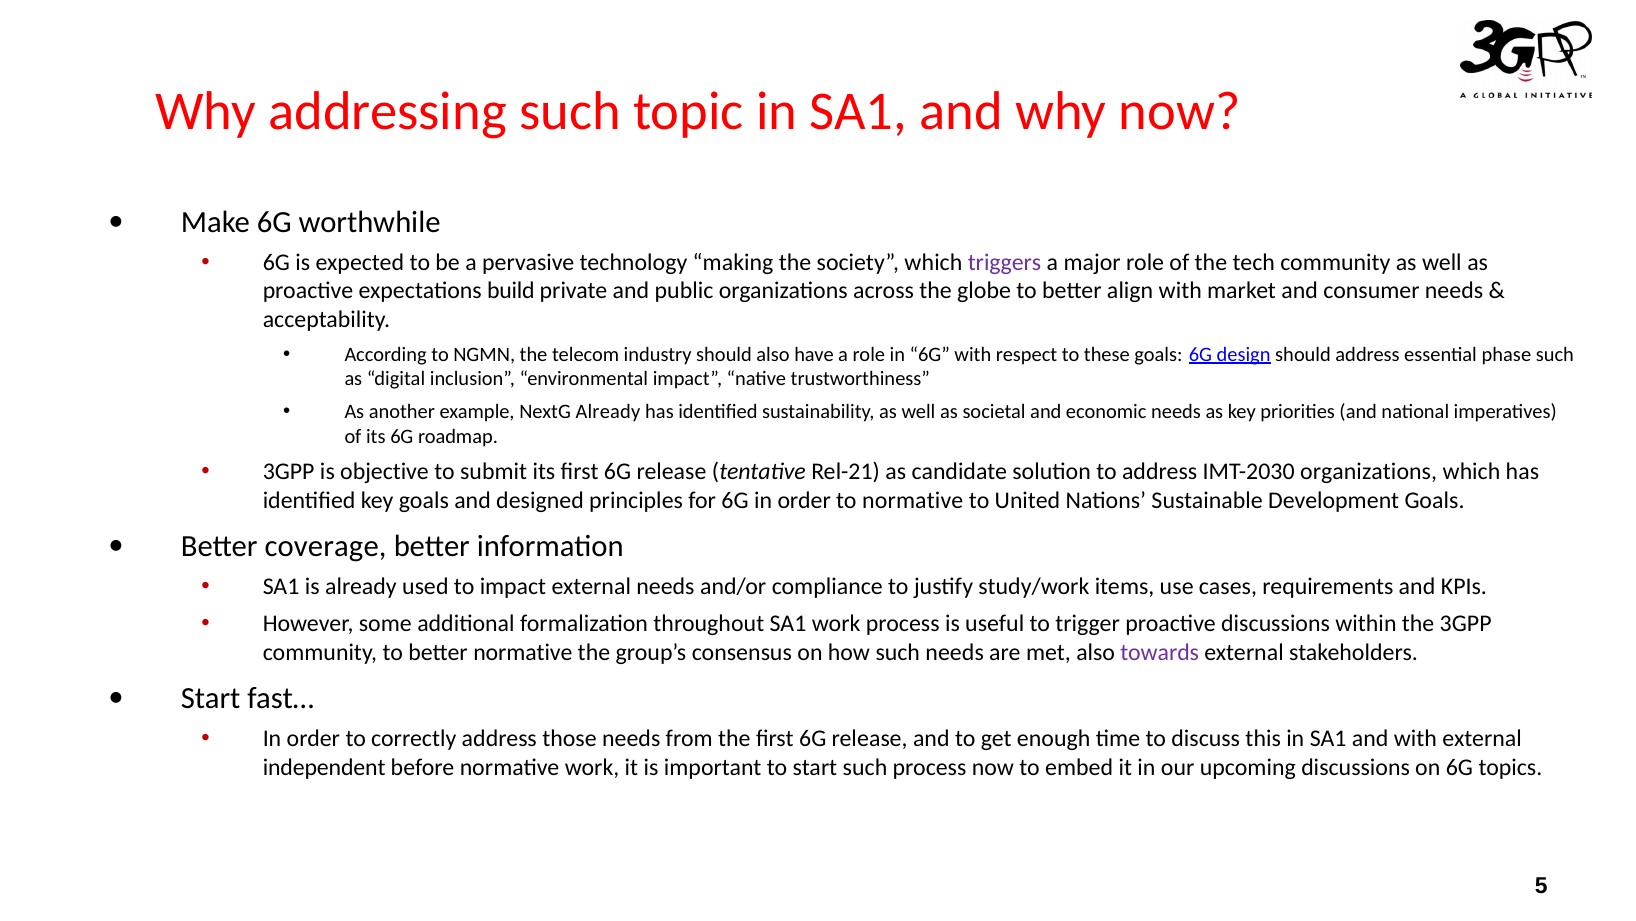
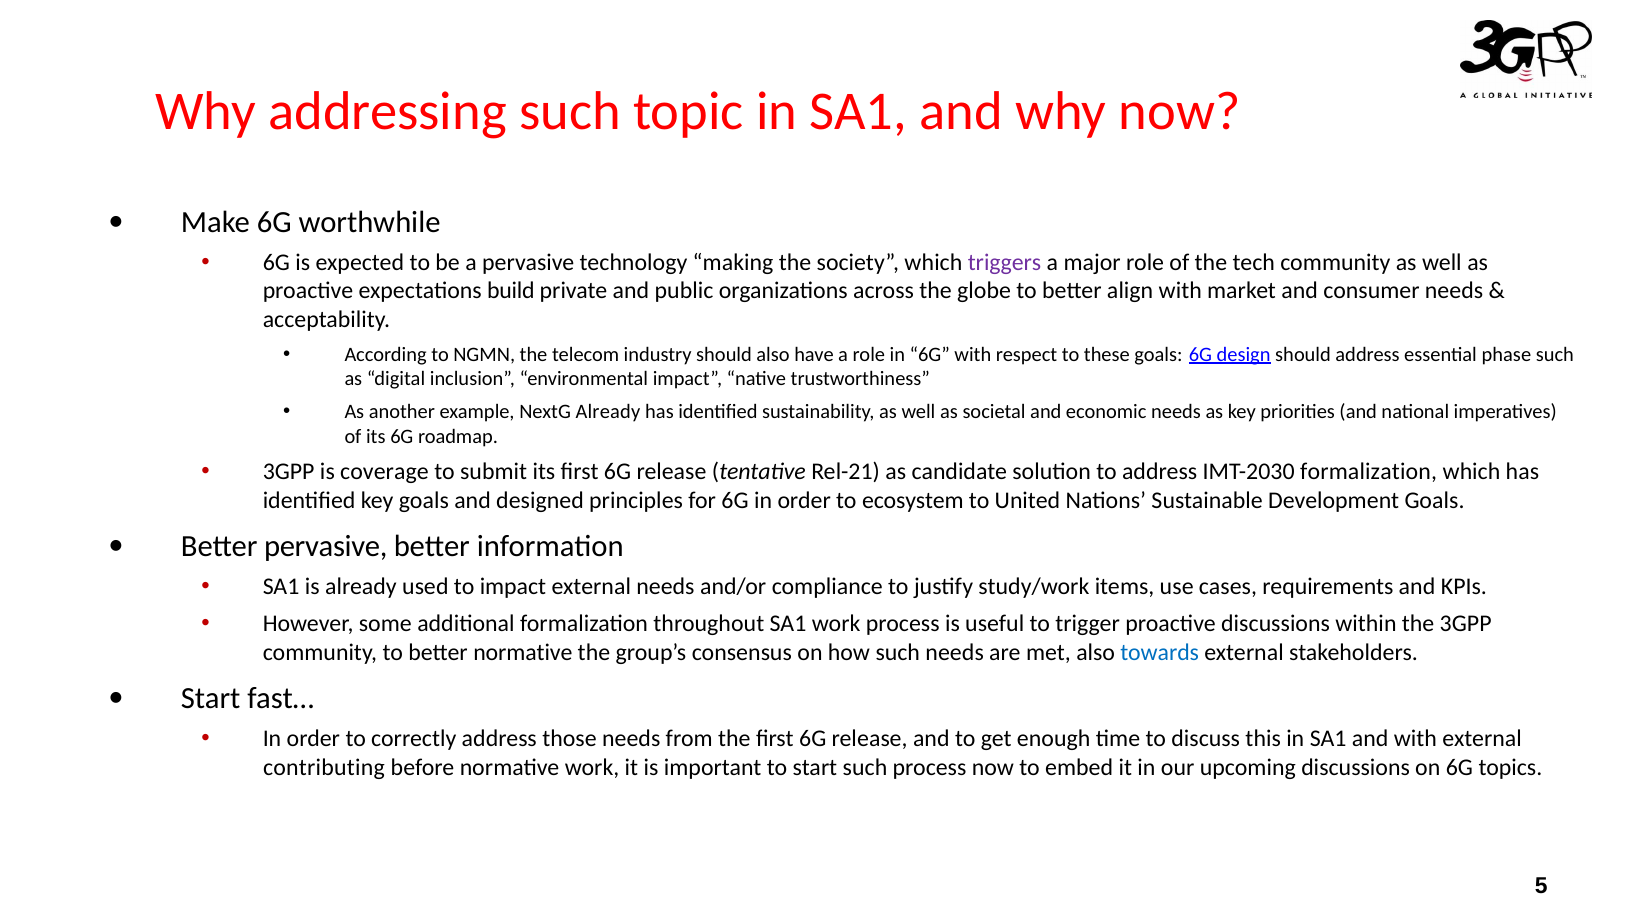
objective: objective -> coverage
IMT-2030 organizations: organizations -> formalization
to normative: normative -> ecosystem
Better coverage: coverage -> pervasive
towards colour: purple -> blue
independent: independent -> contributing
